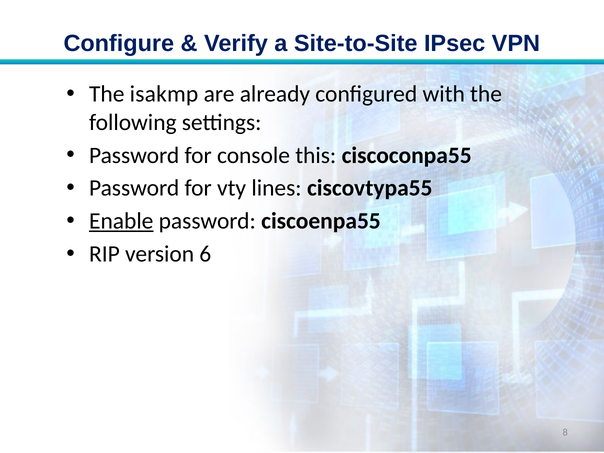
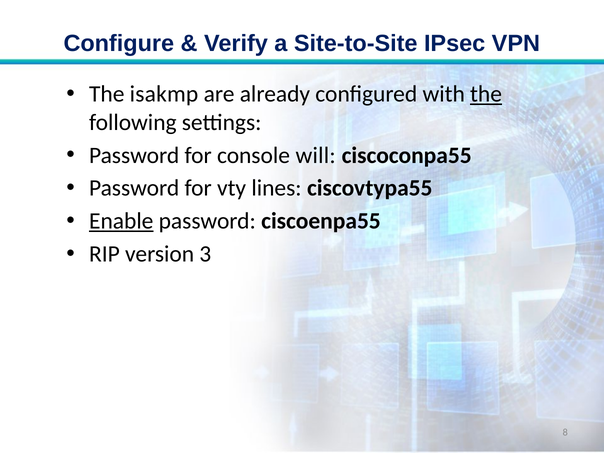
the at (486, 94) underline: none -> present
this: this -> will
6: 6 -> 3
